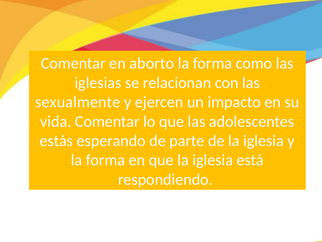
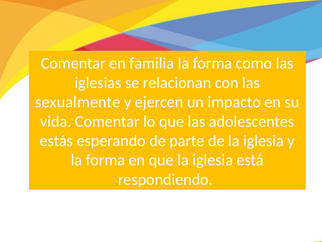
aborto: aborto -> familia
